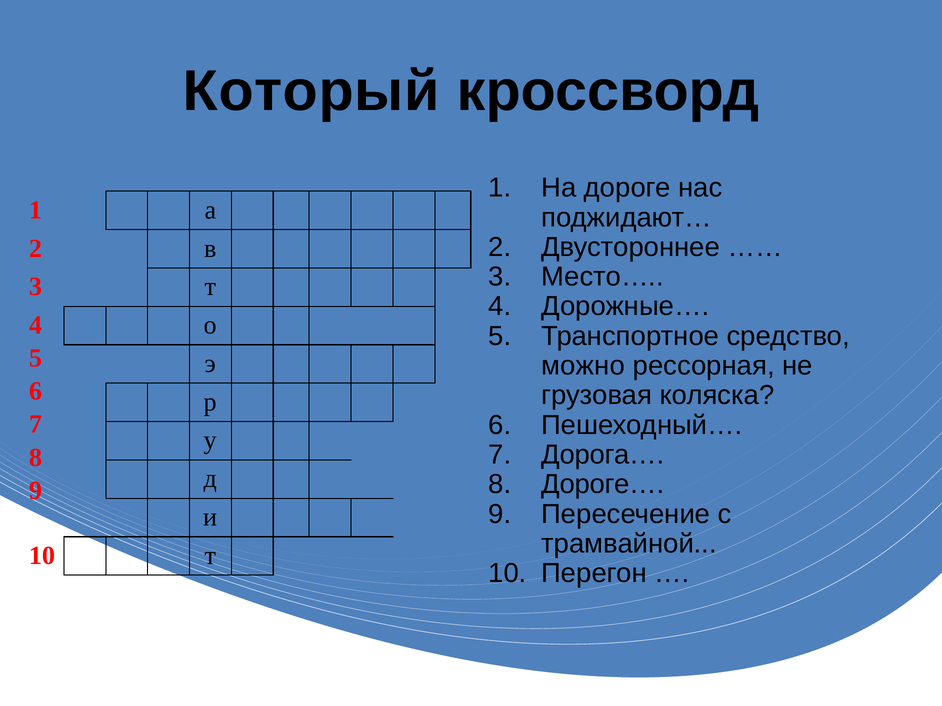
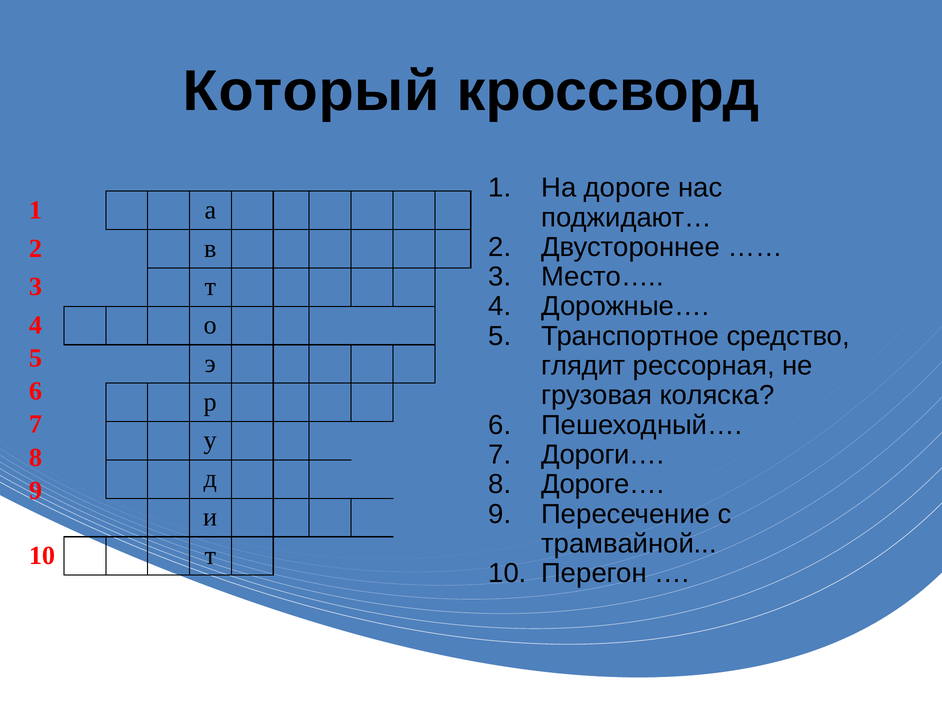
можно: можно -> глядит
Дорога…: Дорога… -> Дороги…
